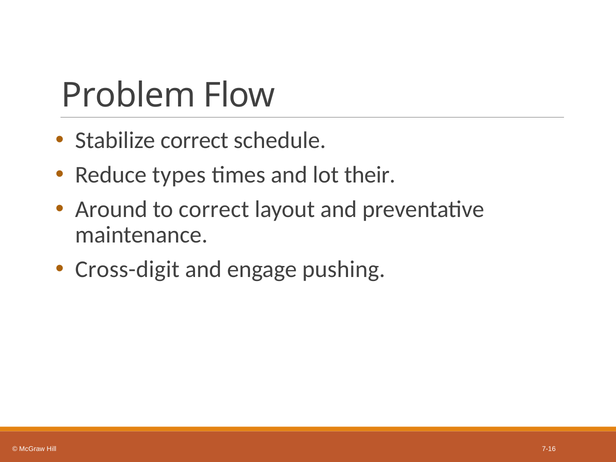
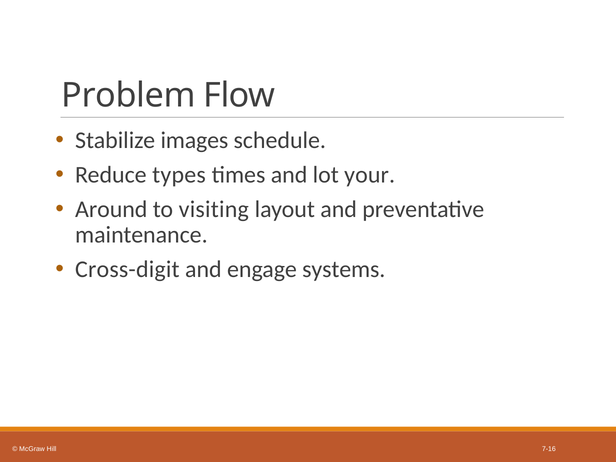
Stabilize correct: correct -> images
their: their -> your
to correct: correct -> visiting
pushing: pushing -> systems
